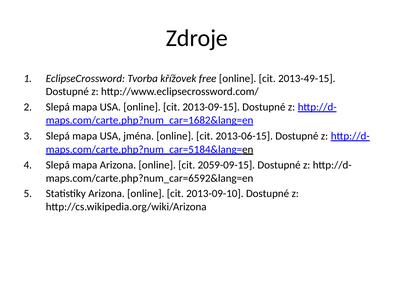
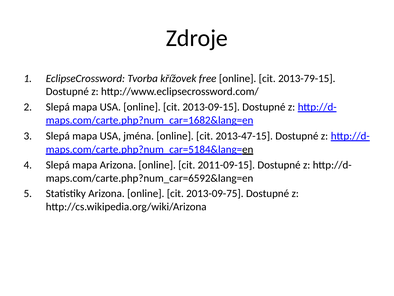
2013-49-15: 2013-49-15 -> 2013-79-15
2013-06-15: 2013-06-15 -> 2013-47-15
2059-09-15: 2059-09-15 -> 2011-09-15
2013-09-10: 2013-09-10 -> 2013-09-75
